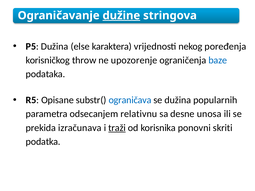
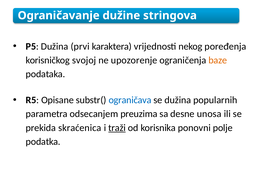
dužine underline: present -> none
else: else -> prvi
throw: throw -> svojoj
baze colour: blue -> orange
relativnu: relativnu -> preuzima
izračunava: izračunava -> skraćenica
skriti: skriti -> polje
